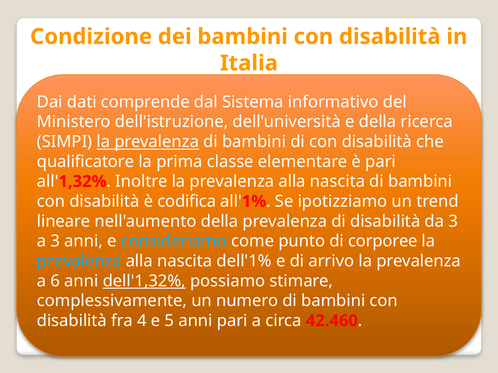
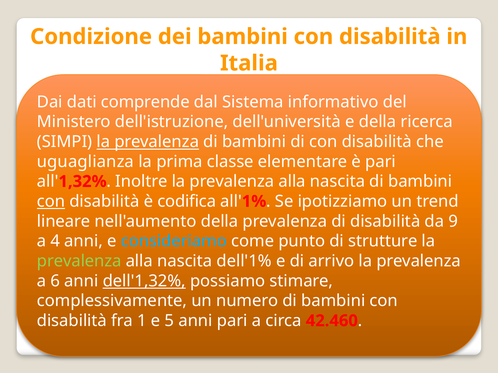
qualificatore: qualificatore -> uguaglianza
con at (51, 202) underline: none -> present
da 3: 3 -> 9
a 3: 3 -> 4
corporee: corporee -> strutture
prevalenza at (79, 261) colour: light blue -> light green
4: 4 -> 1
